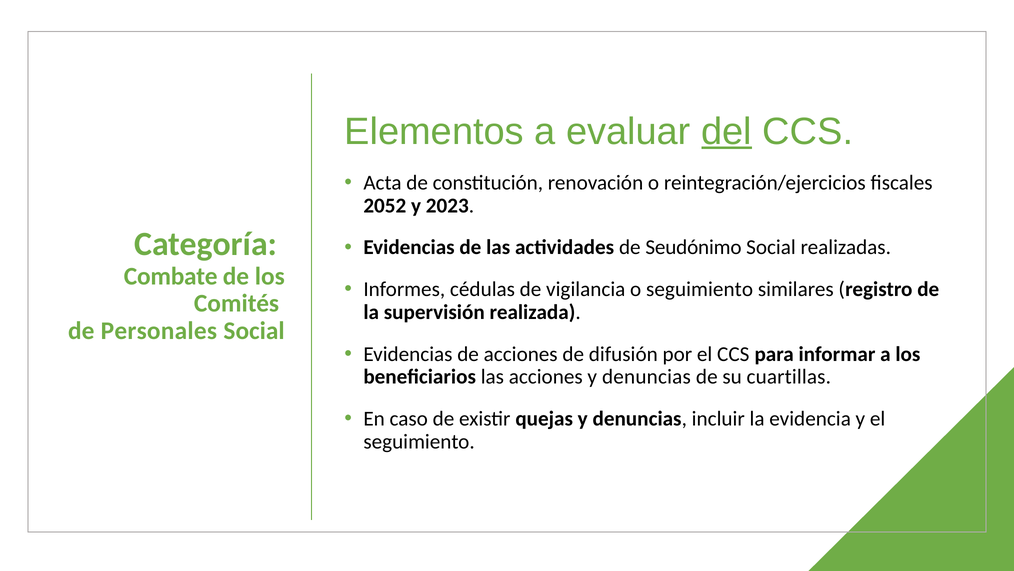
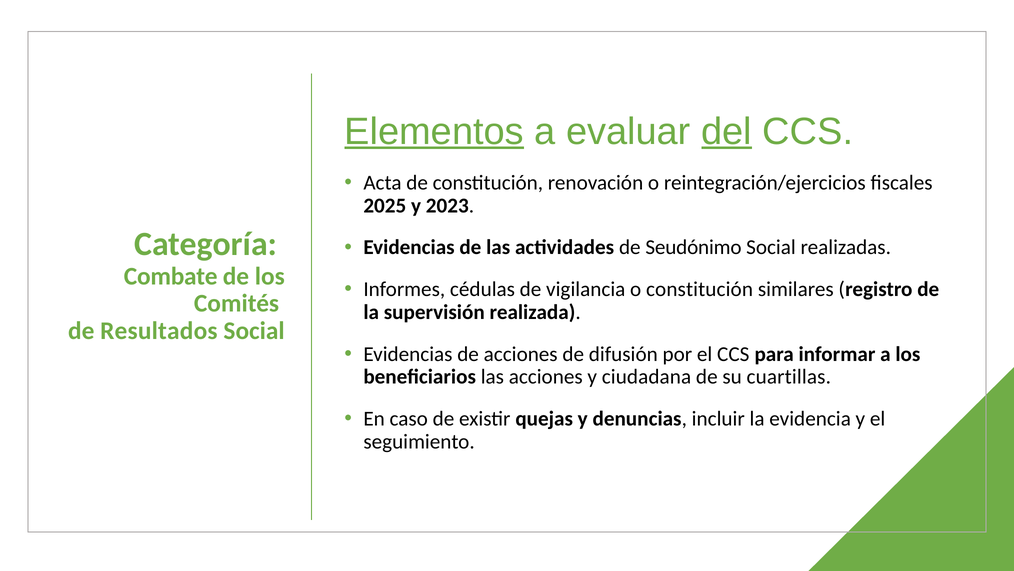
Elementos underline: none -> present
2052: 2052 -> 2025
o seguimiento: seguimiento -> constitución
Personales: Personales -> Resultados
acciones y denuncias: denuncias -> ciudadana
